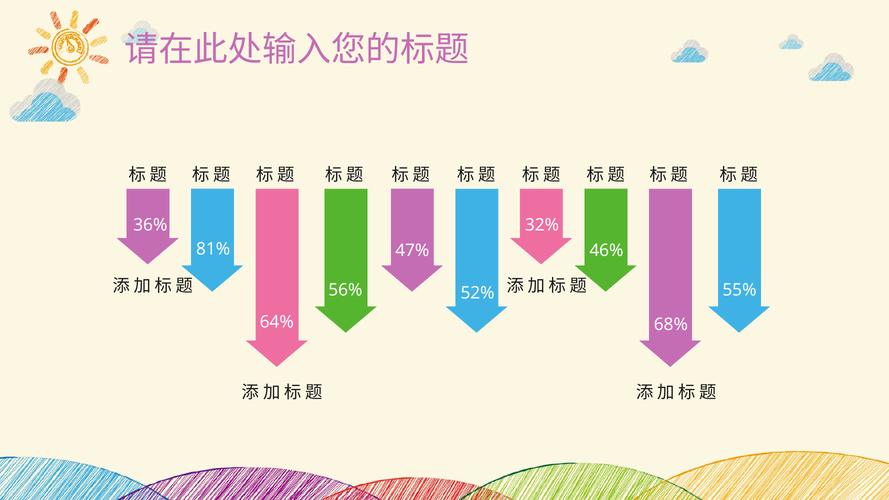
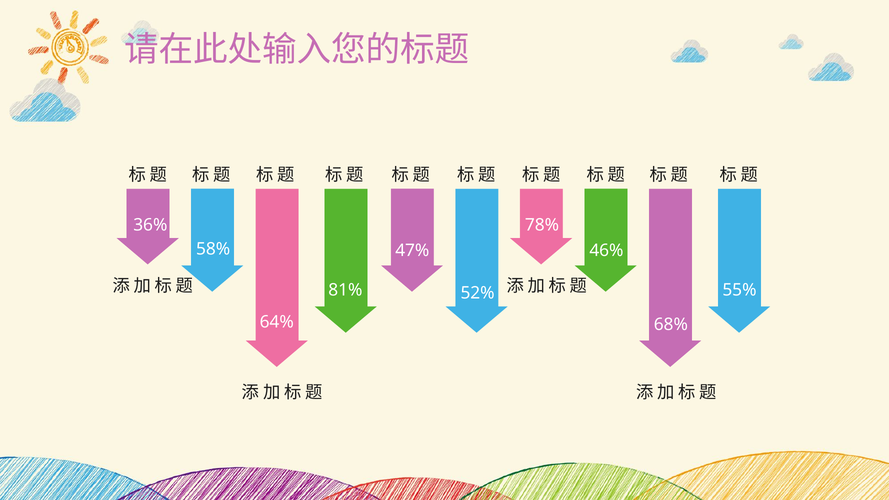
32%: 32% -> 78%
81%: 81% -> 58%
56%: 56% -> 81%
